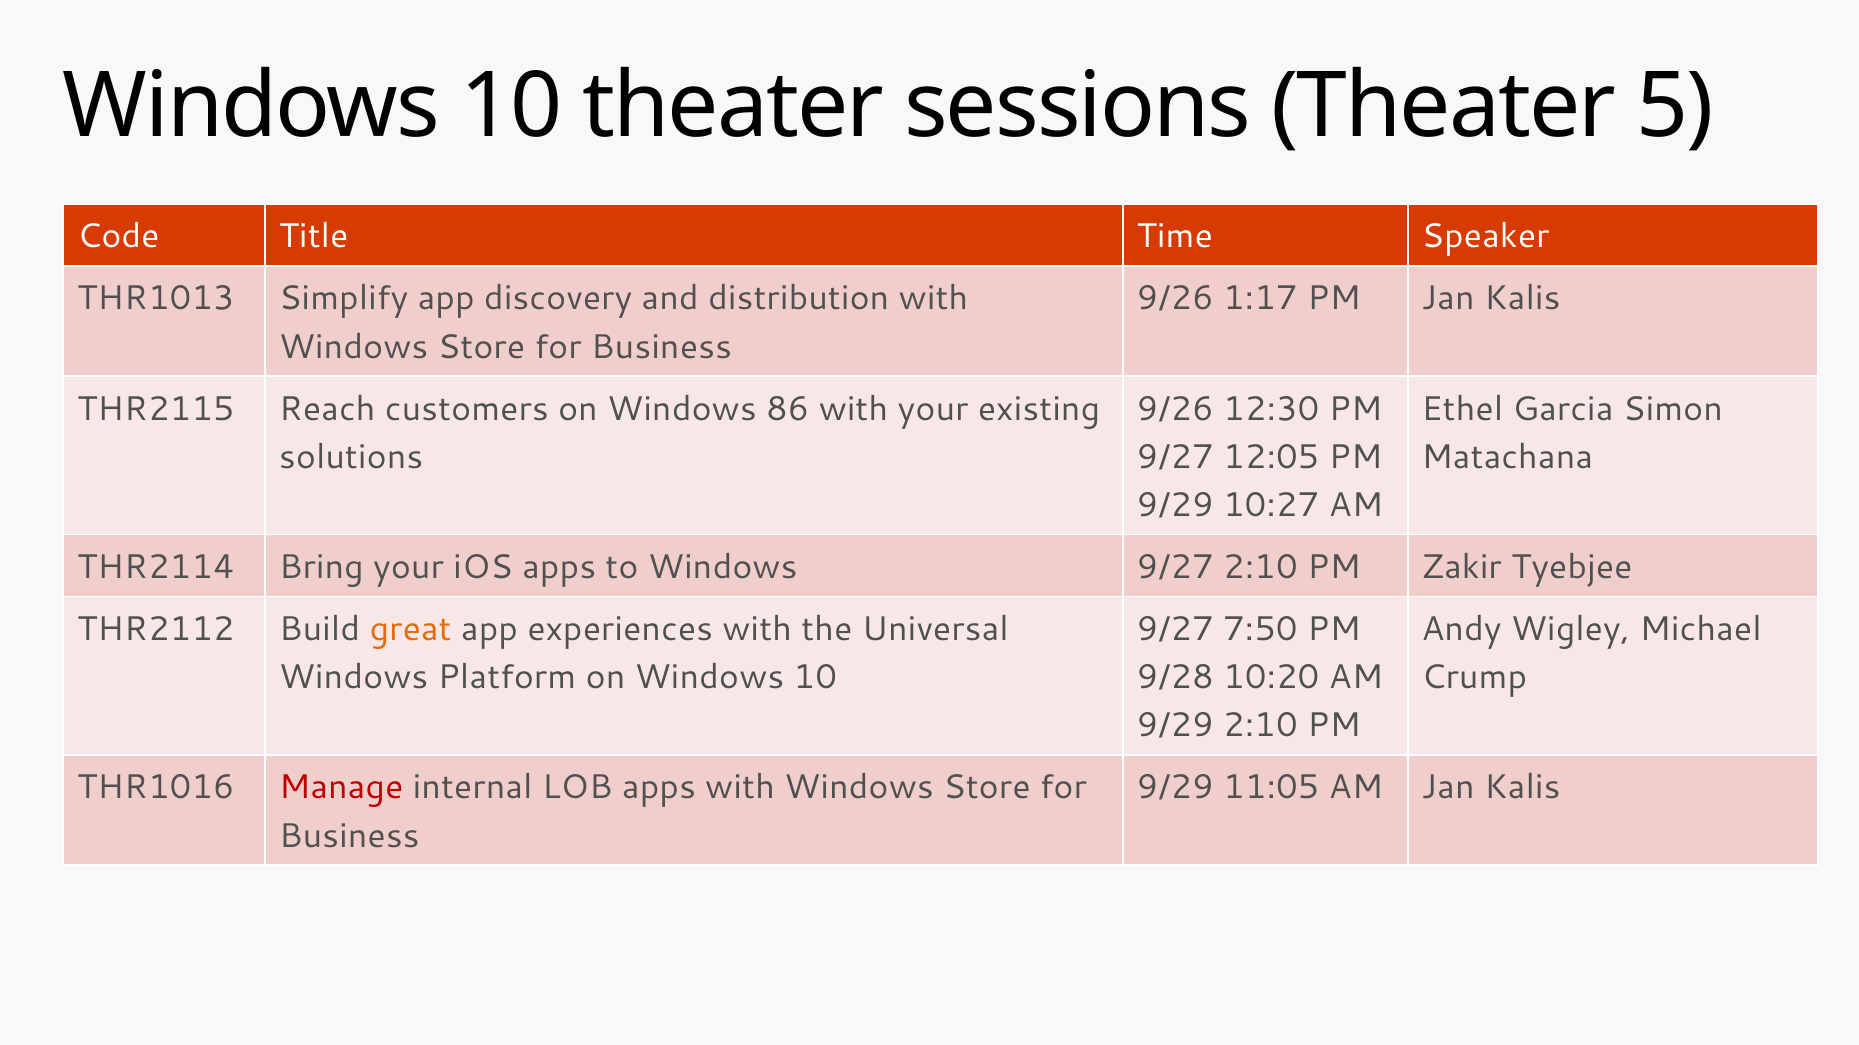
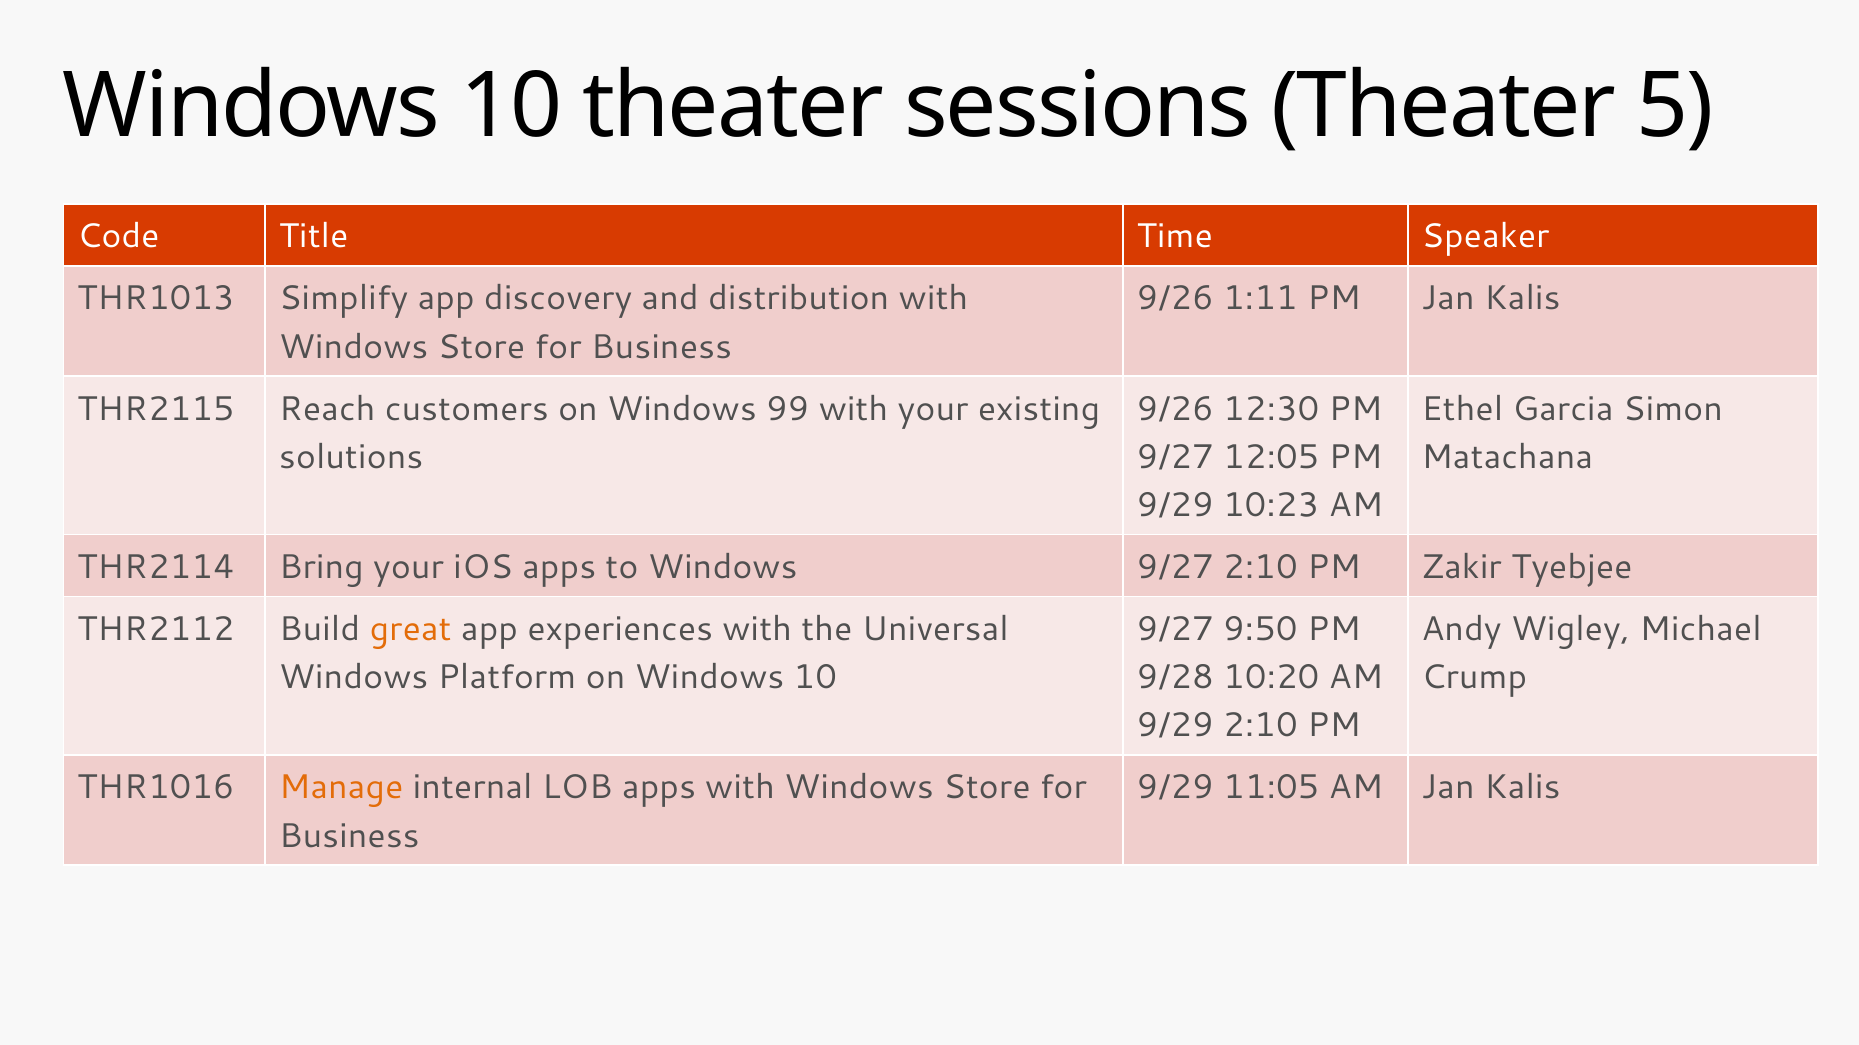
1:17: 1:17 -> 1:11
86: 86 -> 99
10:27: 10:27 -> 10:23
7:50: 7:50 -> 9:50
Manage colour: red -> orange
